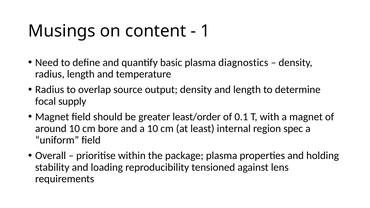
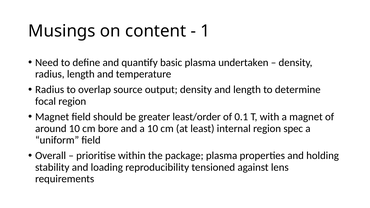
diagnostics: diagnostics -> undertaken
focal supply: supply -> region
